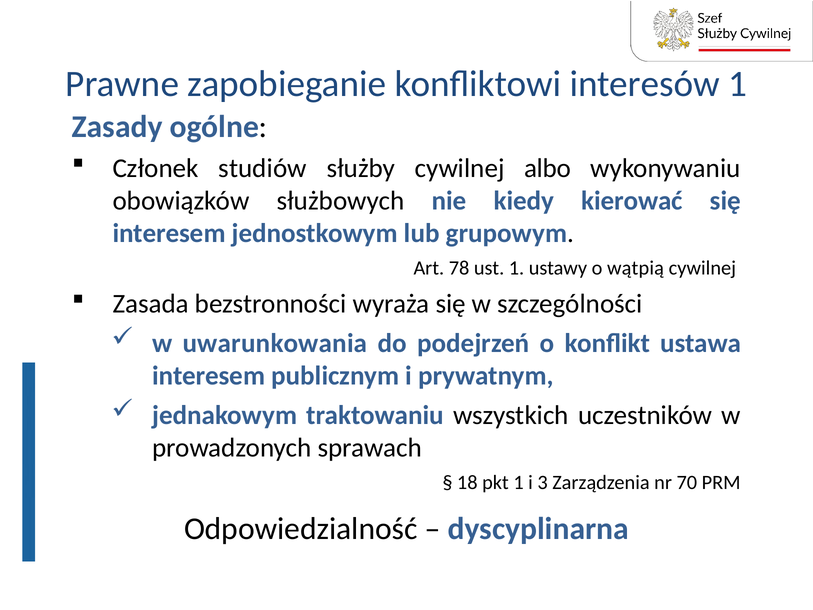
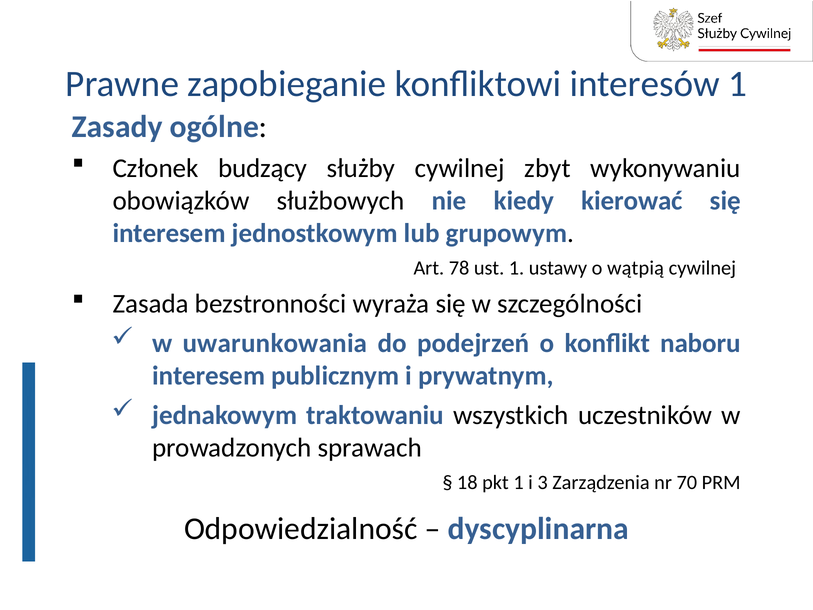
studiów: studiów -> budzący
albo: albo -> zbyt
ustawa: ustawa -> naboru
